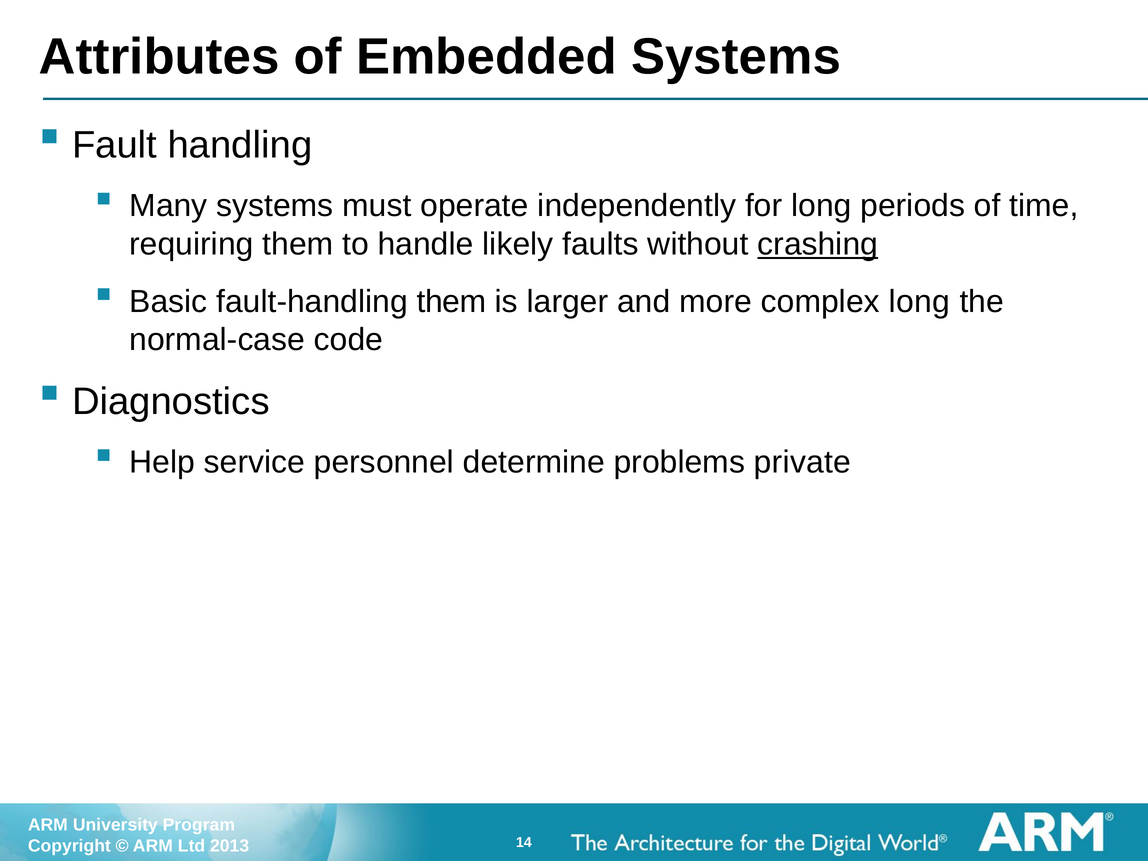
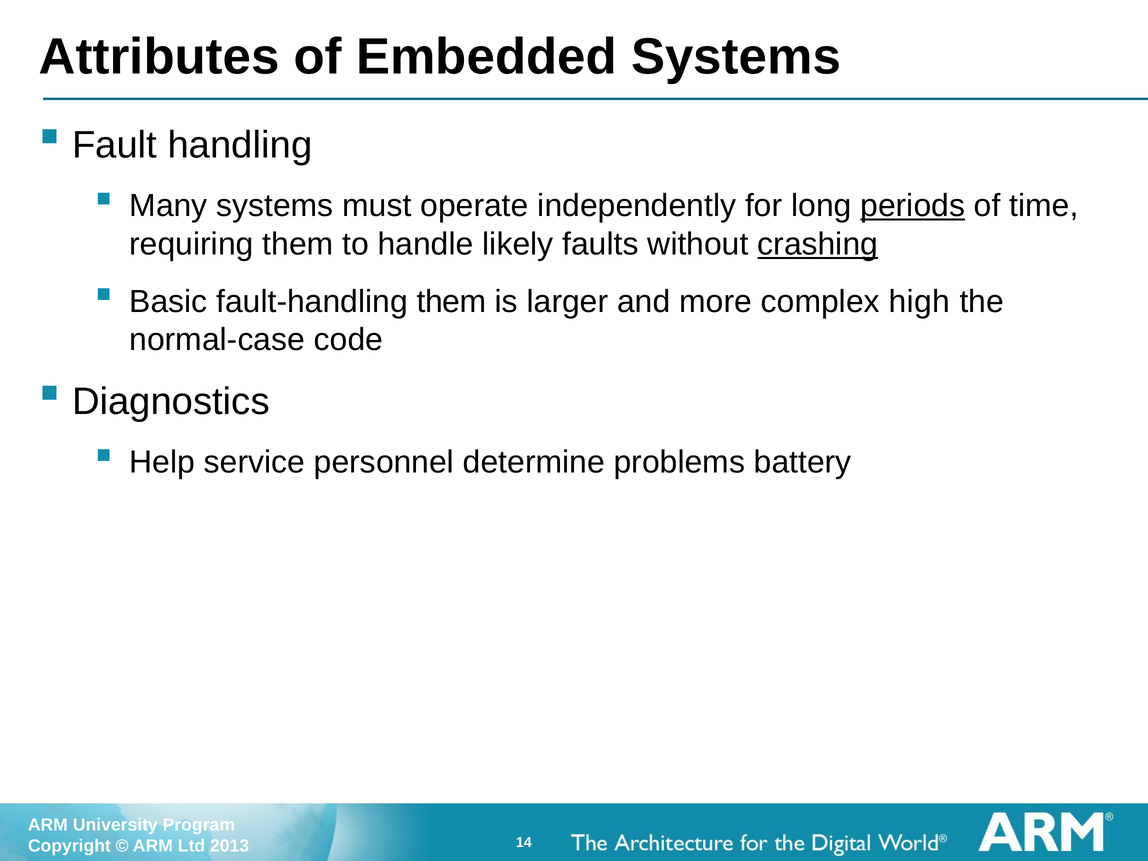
periods underline: none -> present
complex long: long -> high
private: private -> battery
